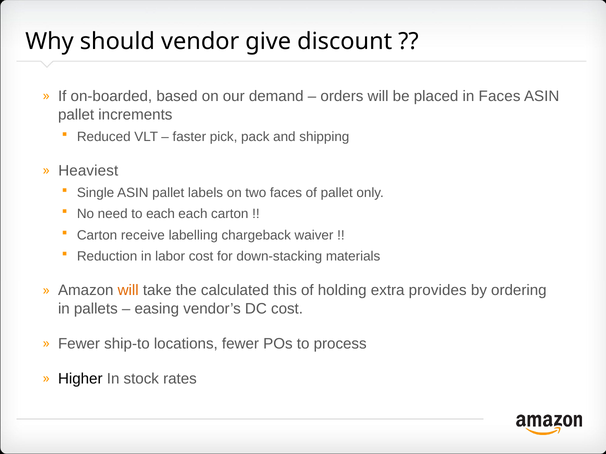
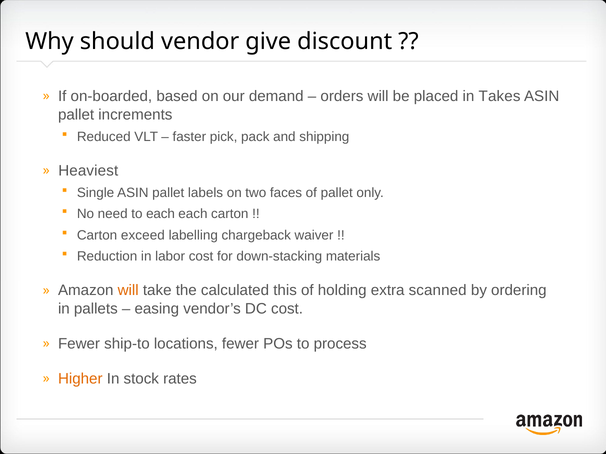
in Faces: Faces -> Takes
receive: receive -> exceed
provides: provides -> scanned
Higher colour: black -> orange
